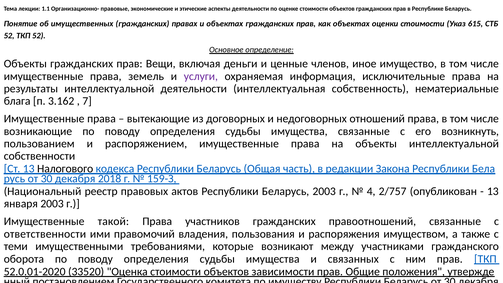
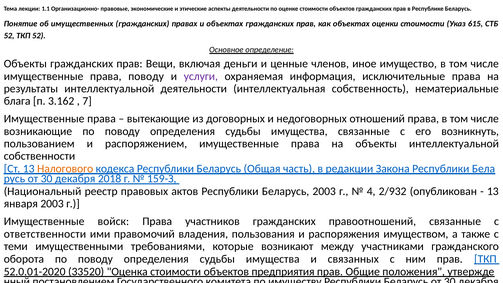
права земель: земель -> поводу
Налогового colour: black -> orange
2/757: 2/757 -> 2/932
такой: такой -> войск
зависимости: зависимости -> предприятия
